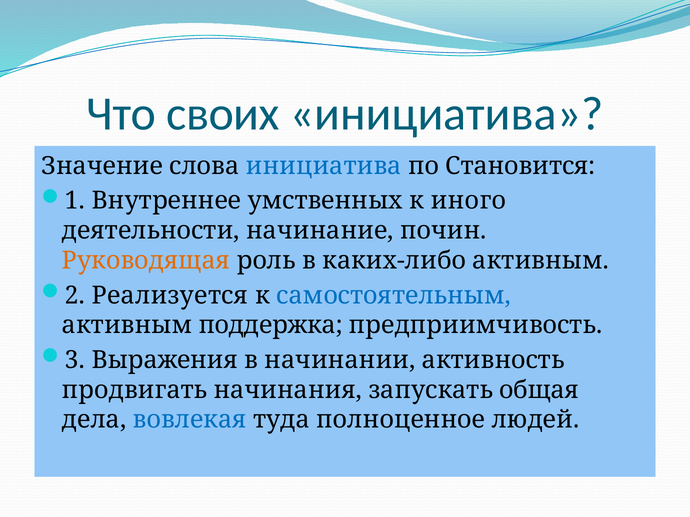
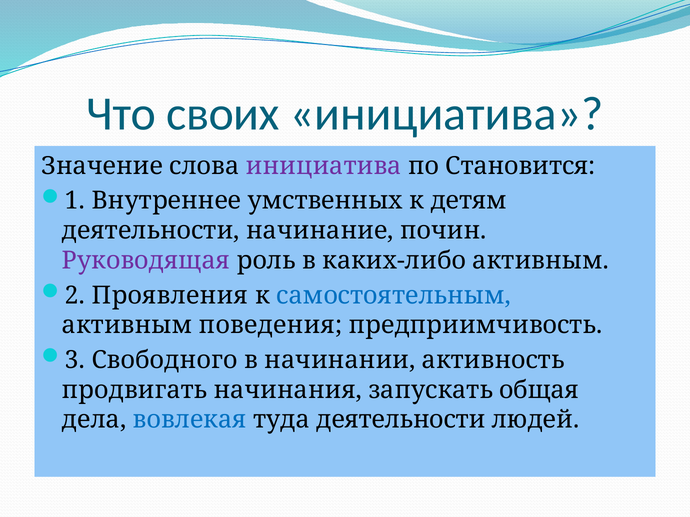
инициатива at (324, 166) colour: blue -> purple
иного: иного -> детям
Руководящая colour: orange -> purple
Реализуется: Реализуется -> Проявления
поддержка: поддержка -> поведения
Выражения: Выражения -> Свободного
туда полноценное: полноценное -> деятельности
